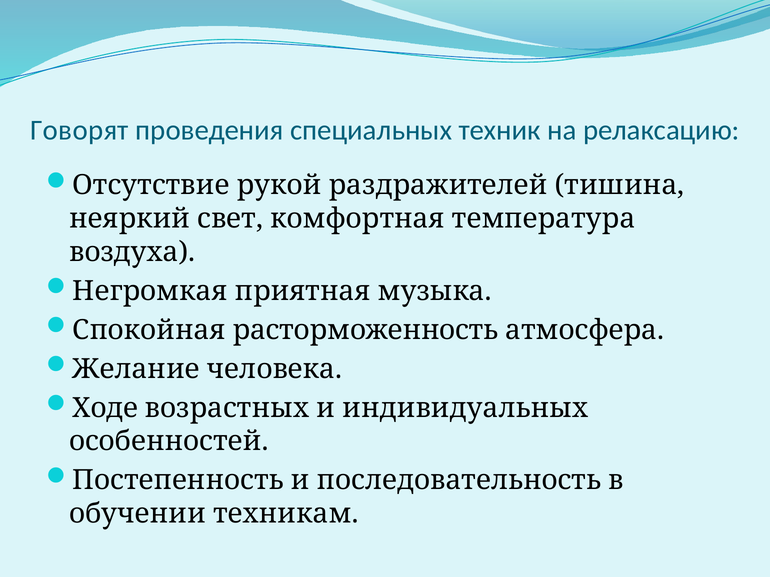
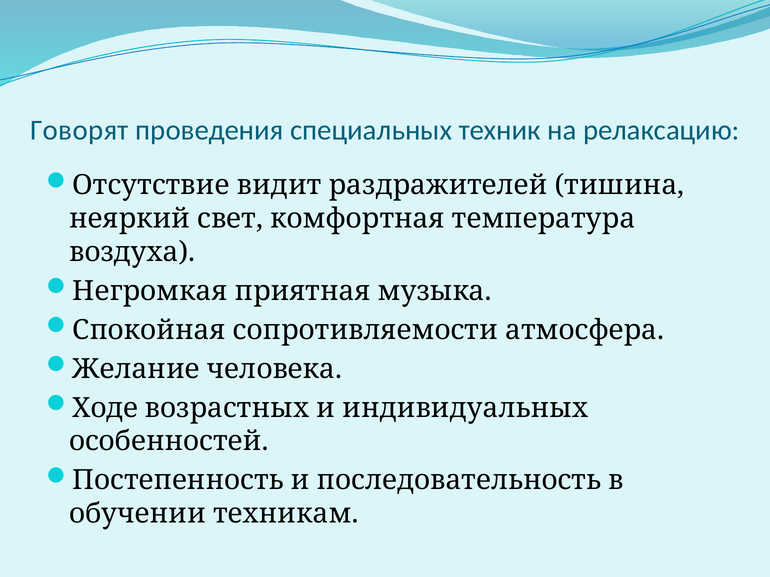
рукой: рукой -> видит
расторможенность: расторможенность -> сопротивляемости
